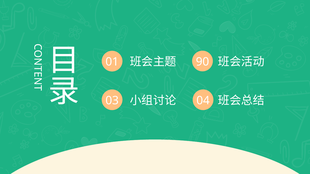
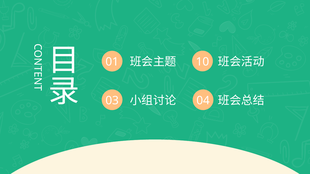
90: 90 -> 10
